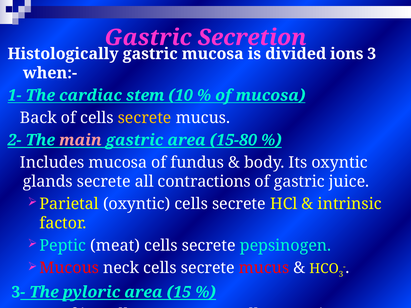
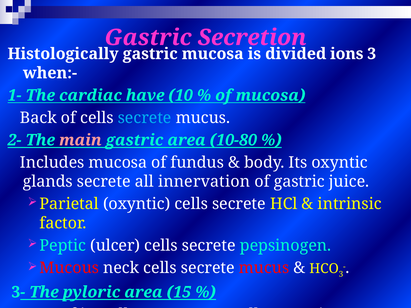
stem: stem -> have
secrete at (145, 118) colour: yellow -> light blue
15-80: 15-80 -> 10-80
contractions: contractions -> innervation
meat: meat -> ulcer
